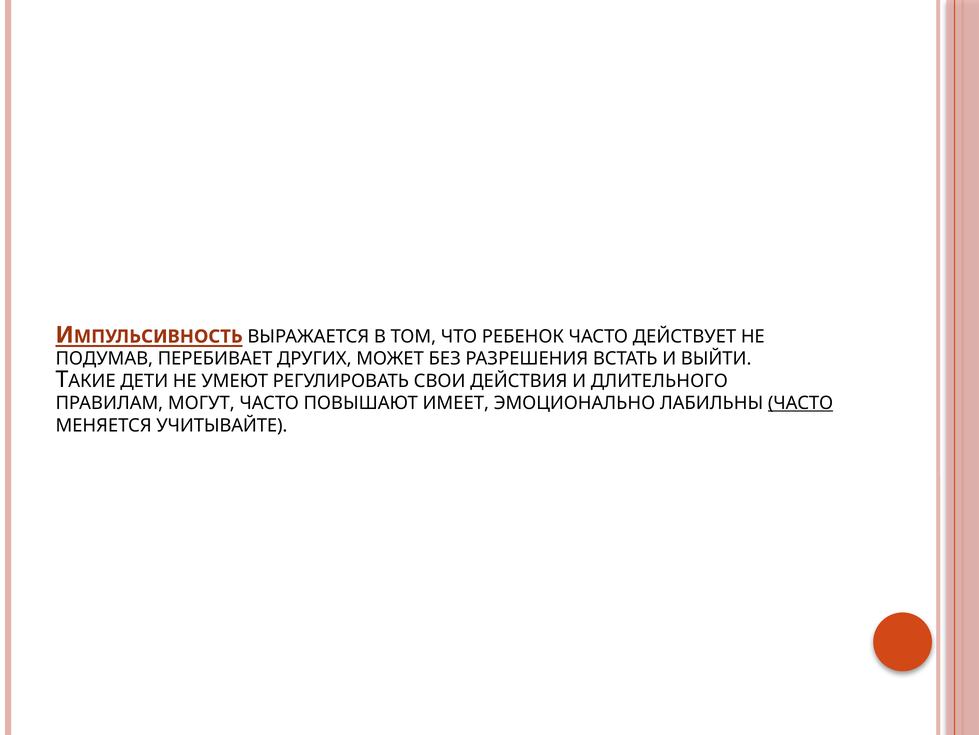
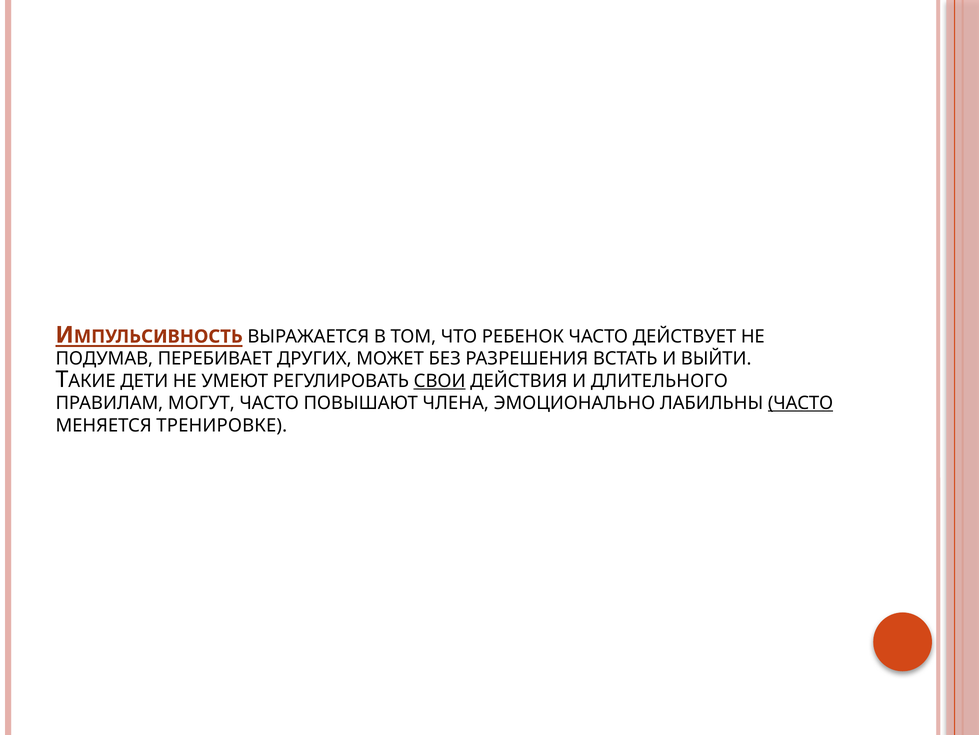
СВОИ underline: none -> present
ИМЕЕТ: ИМЕЕТ -> ЧЛЕНА
УЧИТЫВАЙТЕ: УЧИТЫВАЙТЕ -> ТРЕНИРОВКЕ
